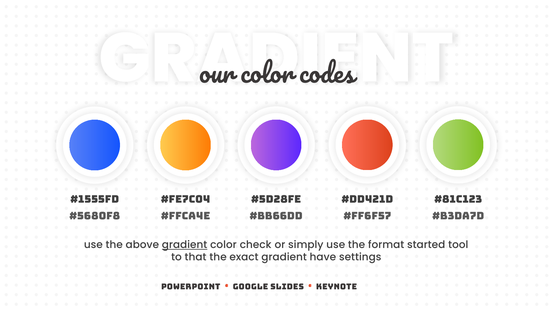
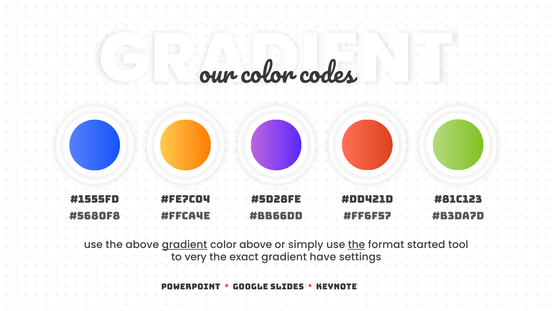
color check: check -> above
the at (357, 245) underline: none -> present
that: that -> very
